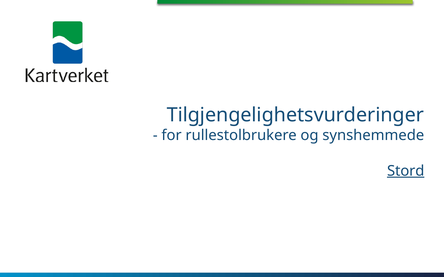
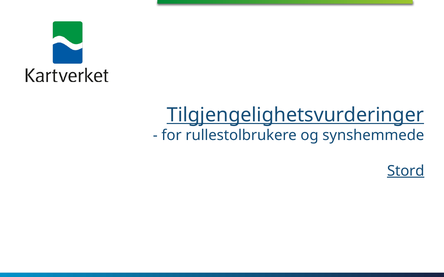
Tilgjengelighetsvurderinger underline: none -> present
